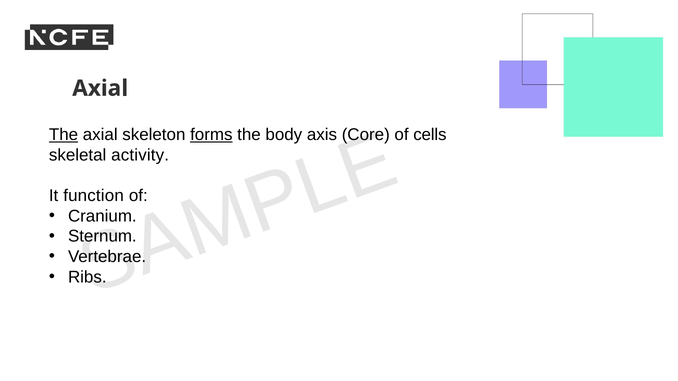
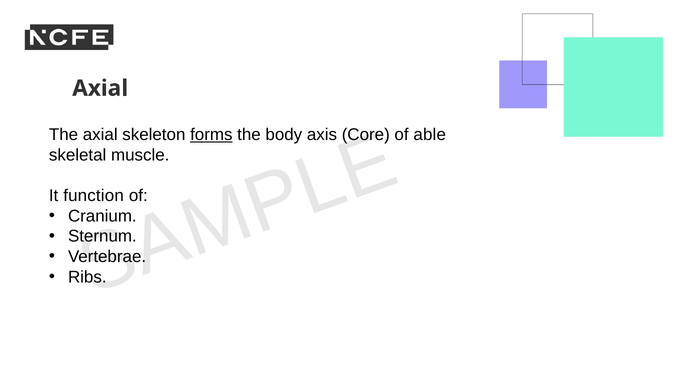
The at (64, 135) underline: present -> none
cells: cells -> able
activity: activity -> muscle
